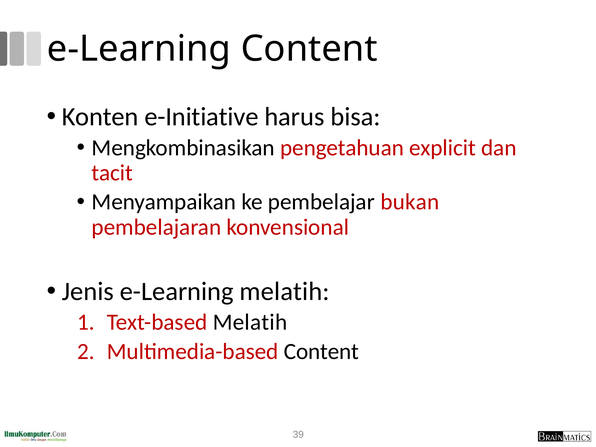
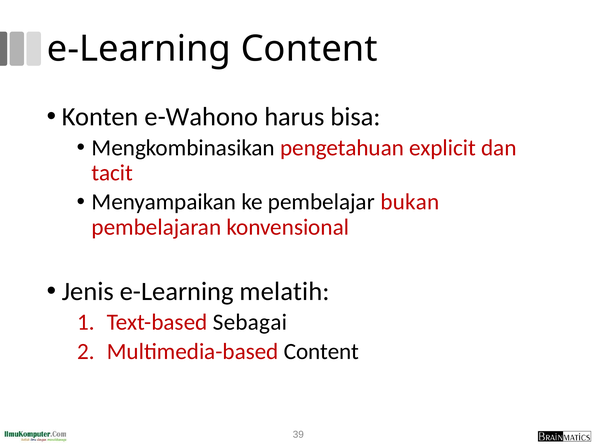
e-Initiative: e-Initiative -> e-Wahono
Text-based Melatih: Melatih -> Sebagai
